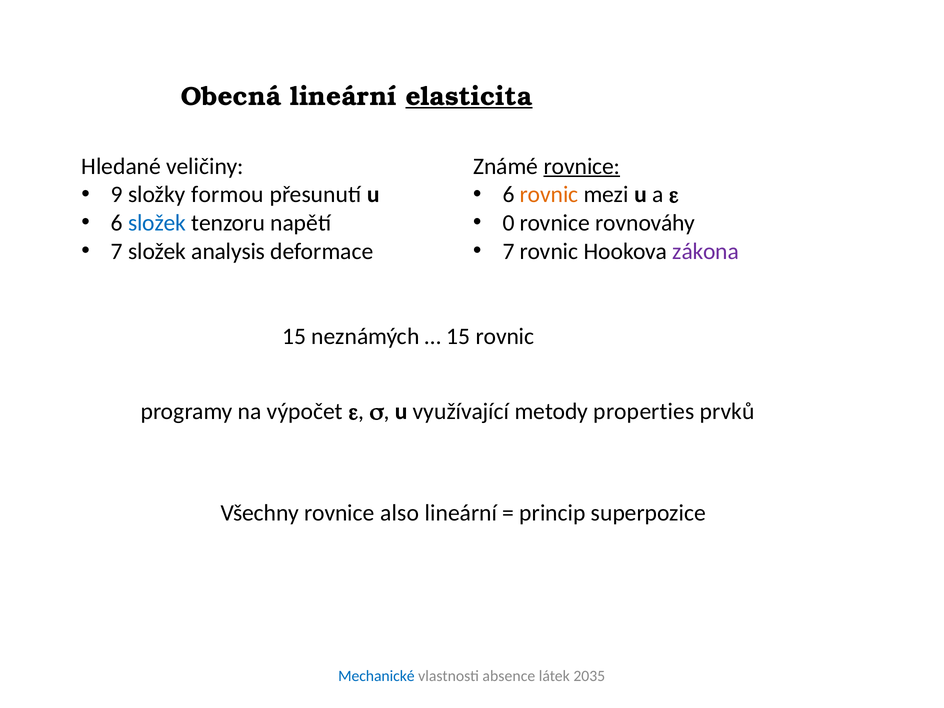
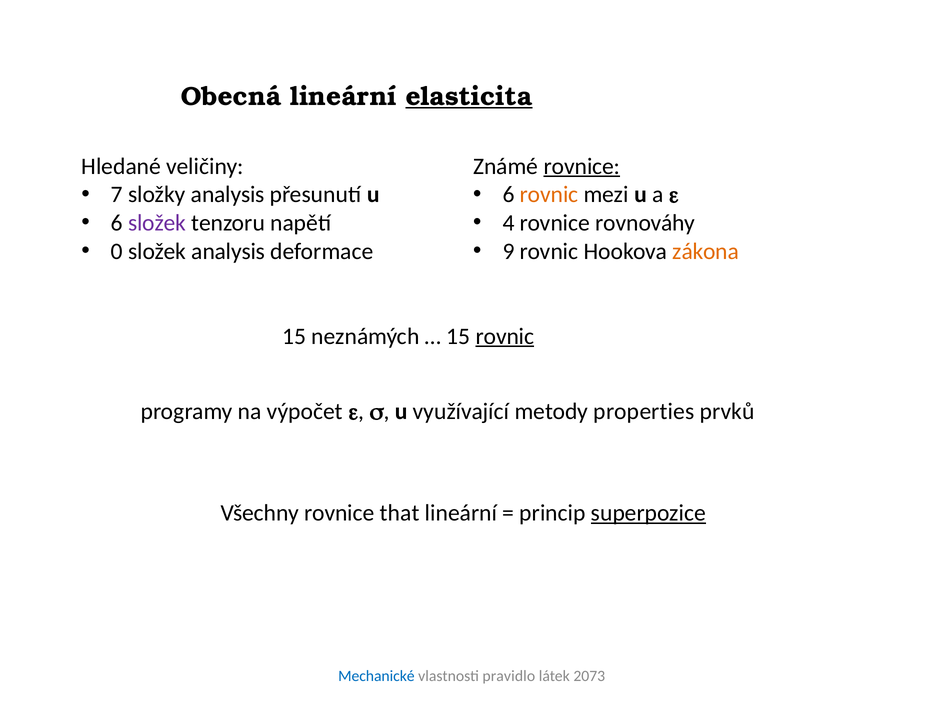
9: 9 -> 7
složky formou: formou -> analysis
složek at (157, 223) colour: blue -> purple
0: 0 -> 4
7 at (117, 251): 7 -> 0
7 at (509, 251): 7 -> 9
zákona colour: purple -> orange
rovnic at (505, 336) underline: none -> present
also: also -> that
superpozice underline: none -> present
absence: absence -> pravidlo
2035: 2035 -> 2073
